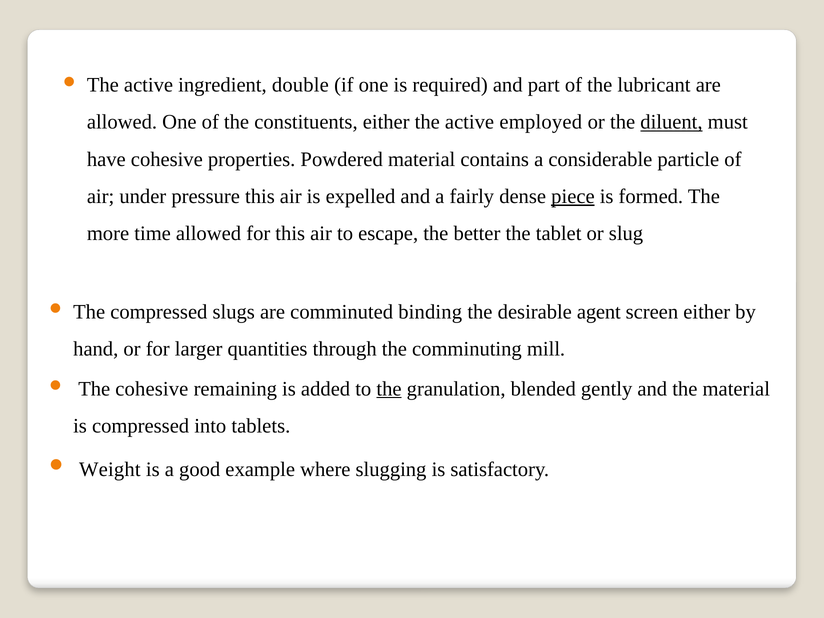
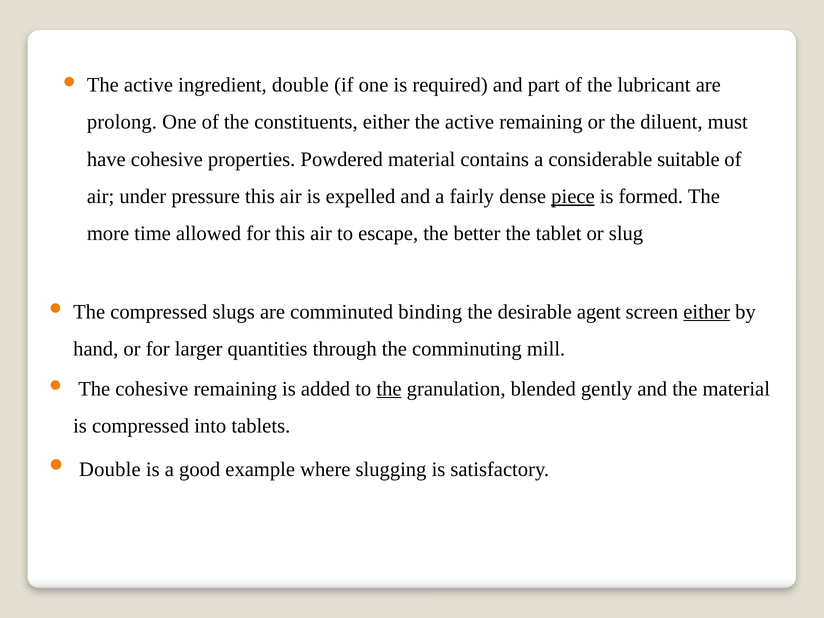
allowed at (122, 122): allowed -> prolong
active employed: employed -> remaining
diluent underline: present -> none
particle: particle -> suitable
either at (707, 312) underline: none -> present
Weight at (110, 469): Weight -> Double
